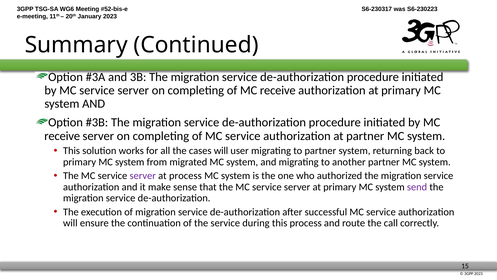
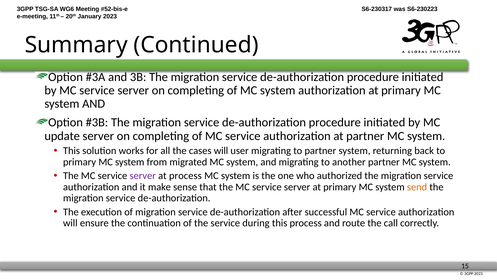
of MC receive: receive -> system
receive at (62, 136): receive -> update
send colour: purple -> orange
